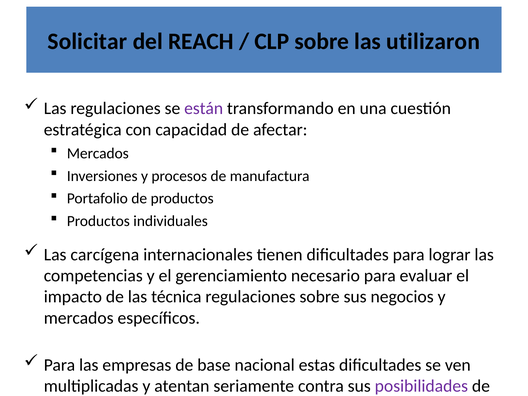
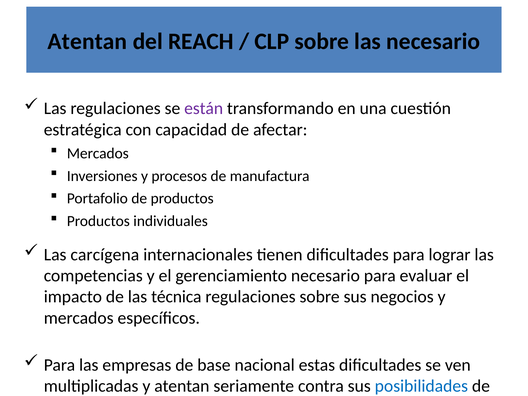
Solicitar at (87, 41): Solicitar -> Atentan
las utilizaron: utilizaron -> necesario
posibilidades colour: purple -> blue
